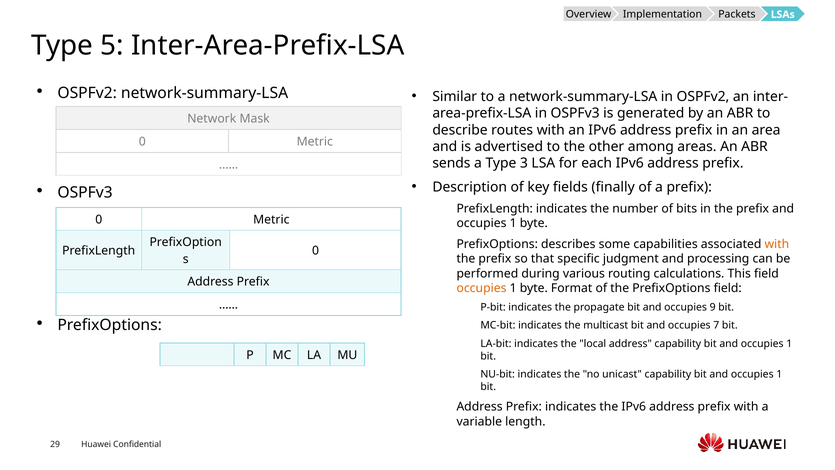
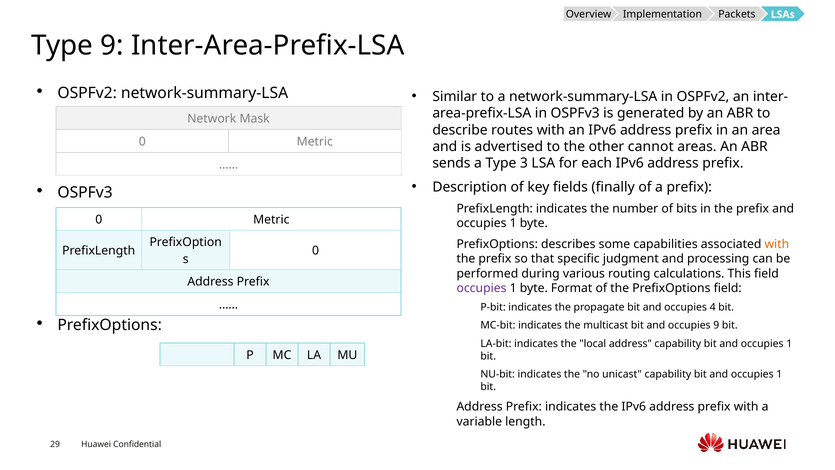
Type 5: 5 -> 9
among: among -> cannot
occupies at (482, 288) colour: orange -> purple
9: 9 -> 4
occupies 7: 7 -> 9
